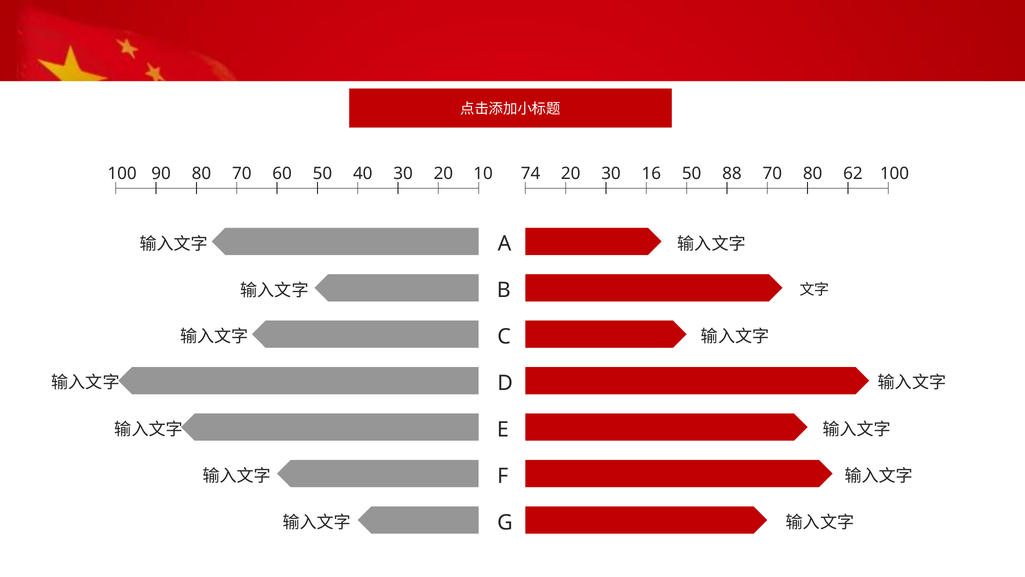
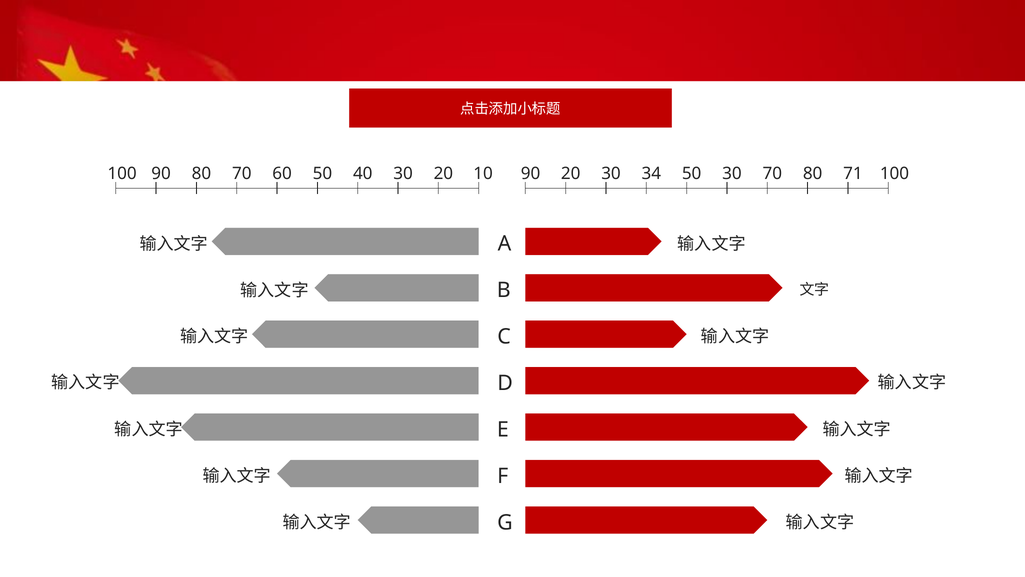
100 74: 74 -> 90
16: 16 -> 34
50 88: 88 -> 30
62: 62 -> 71
